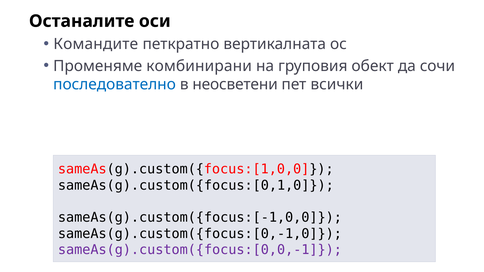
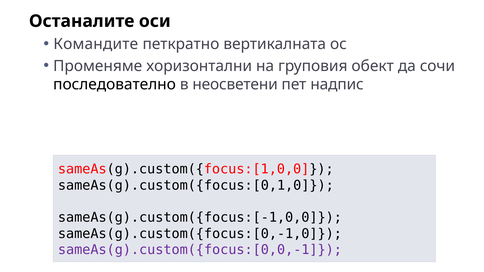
комбинирани: комбинирани -> хоризонтални
последователно colour: blue -> black
всички: всички -> надпис
